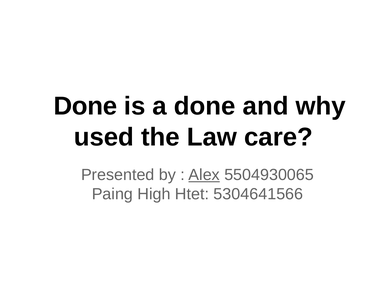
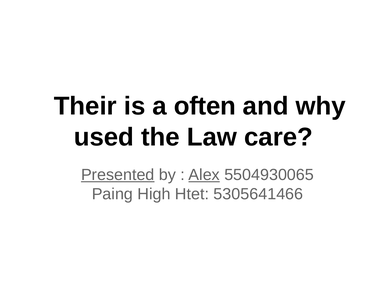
Done at (85, 106): Done -> Their
a done: done -> often
Presented underline: none -> present
5304641566: 5304641566 -> 5305641466
